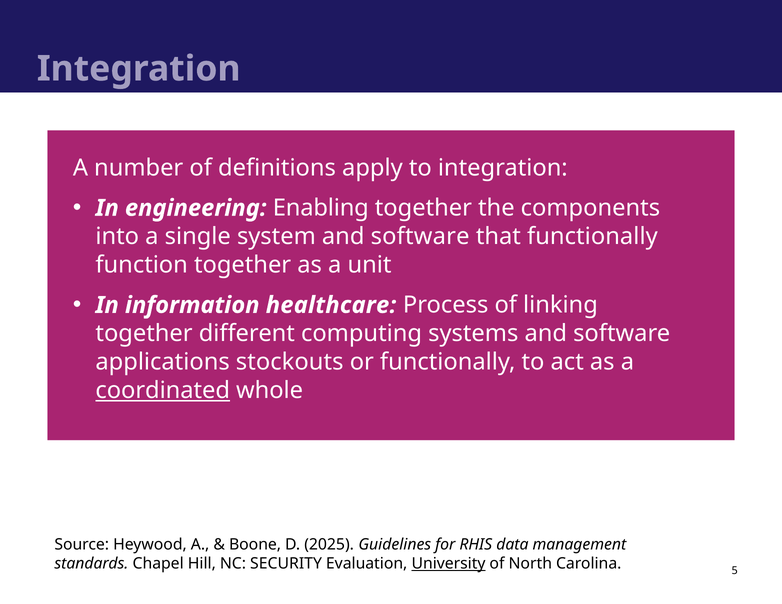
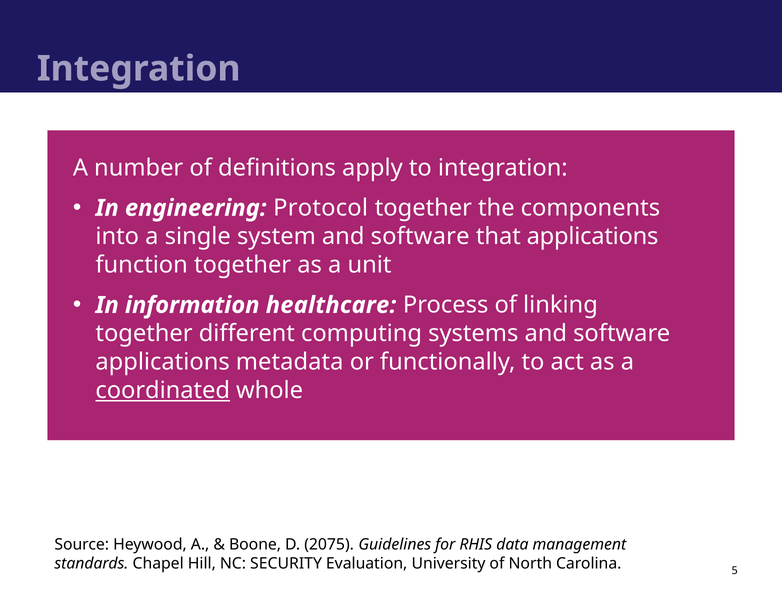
Enabling: Enabling -> Protocol
that functionally: functionally -> applications
stockouts: stockouts -> metadata
2025: 2025 -> 2075
University underline: present -> none
